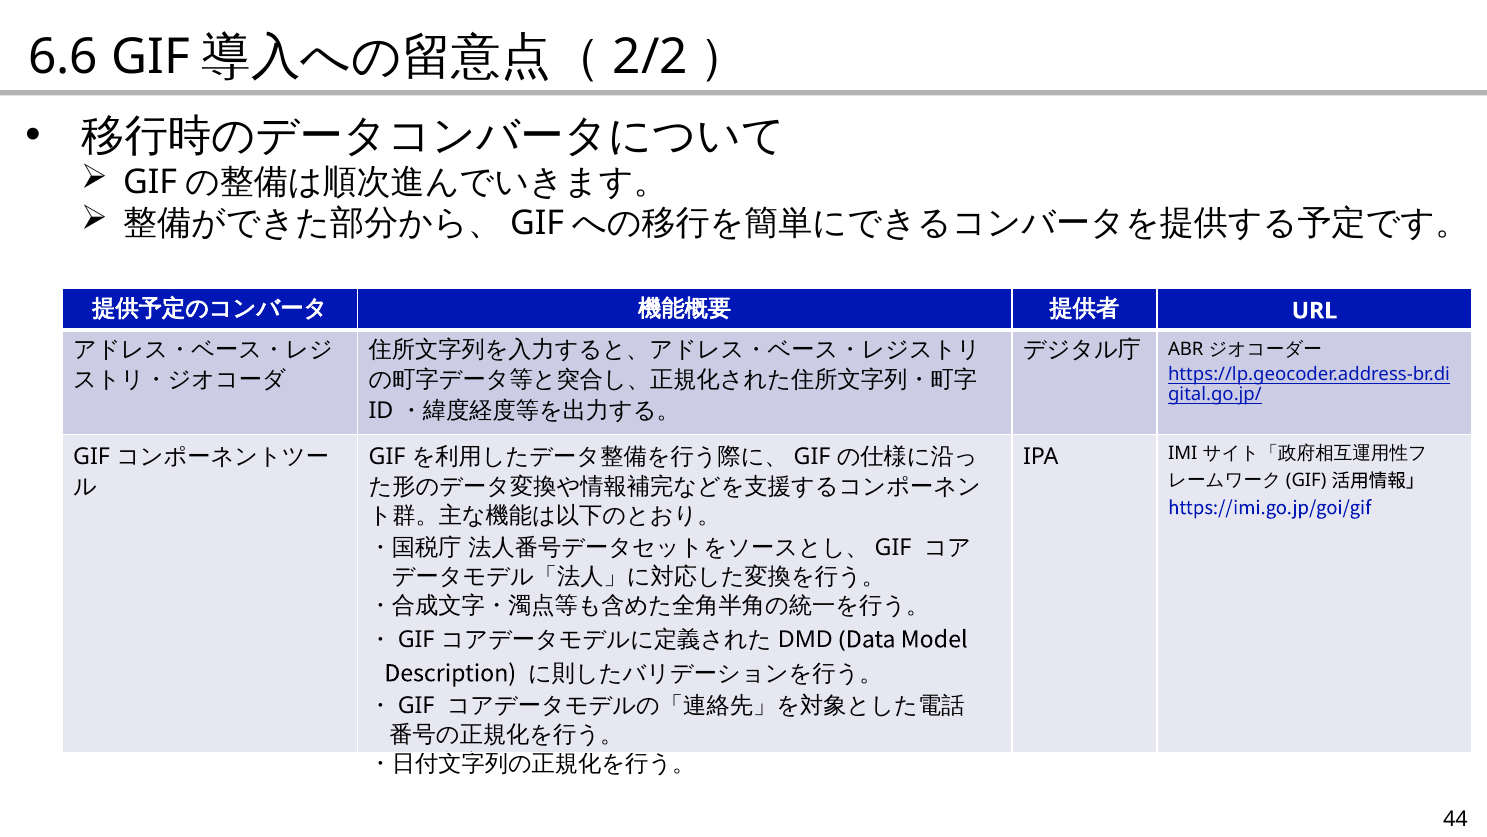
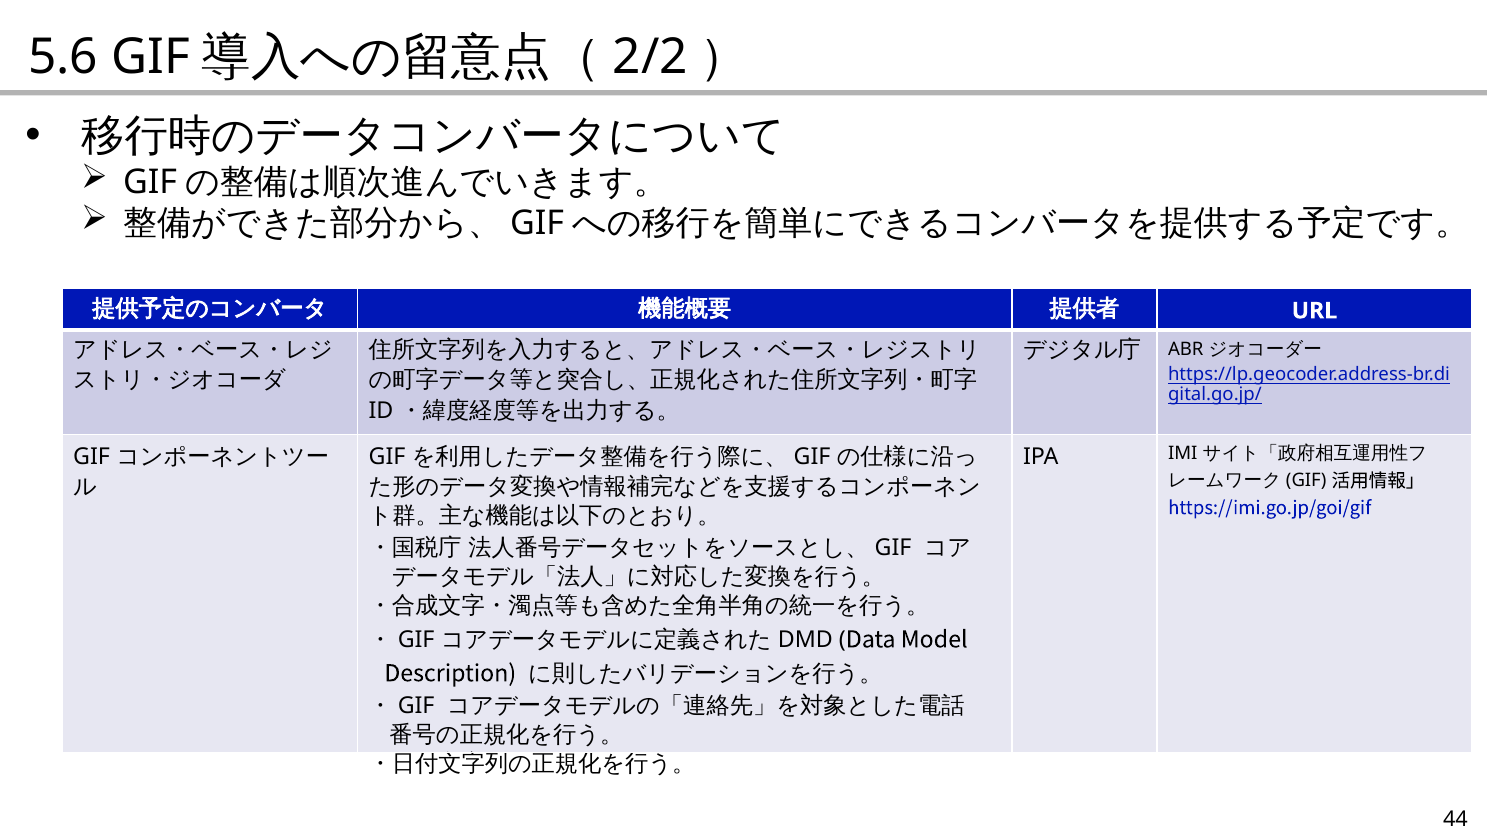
6.6: 6.6 -> 5.6
